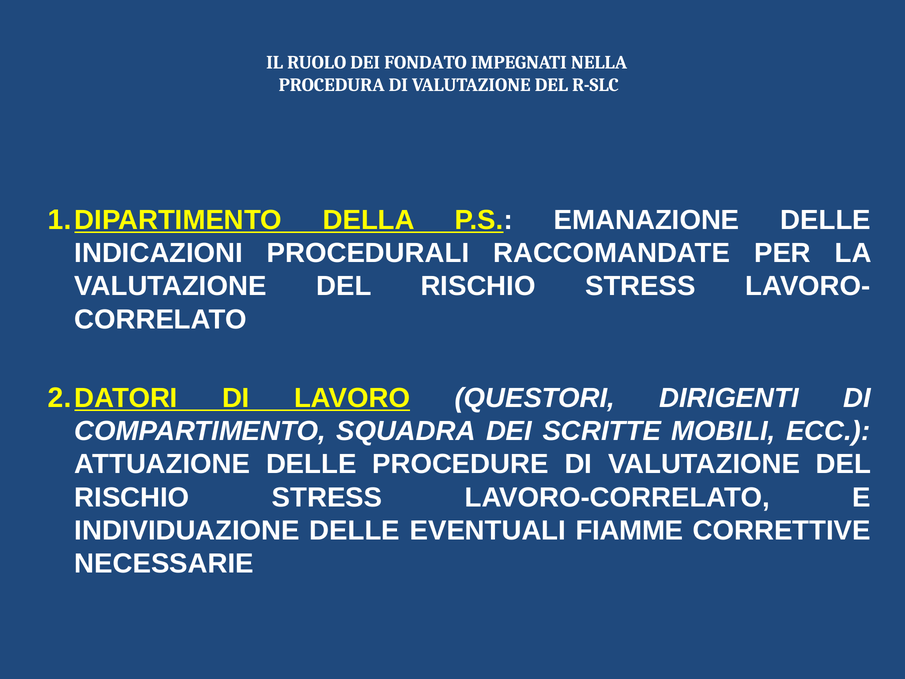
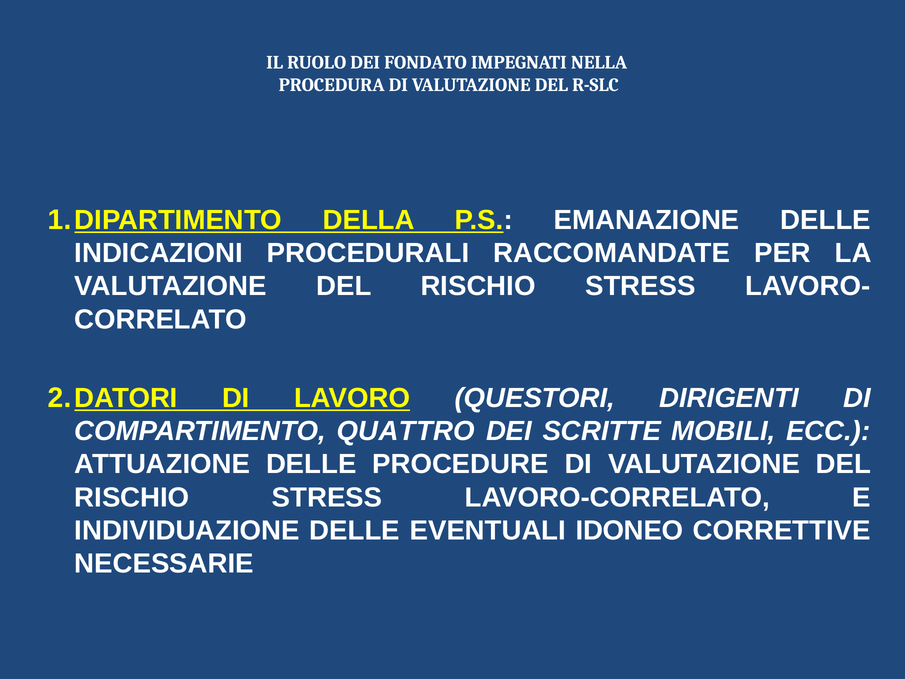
SQUADRA: SQUADRA -> QUATTRO
FIAMME: FIAMME -> IDONEO
